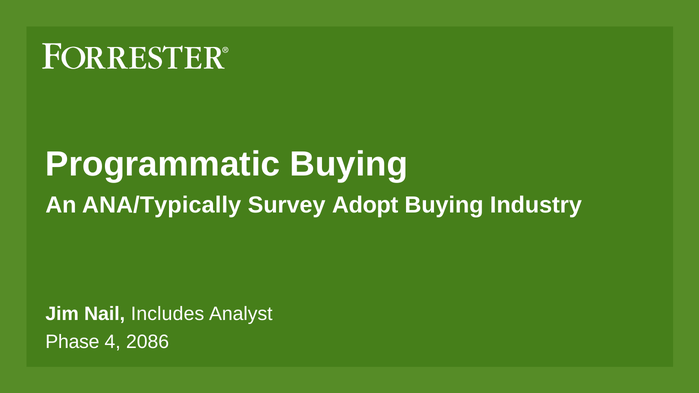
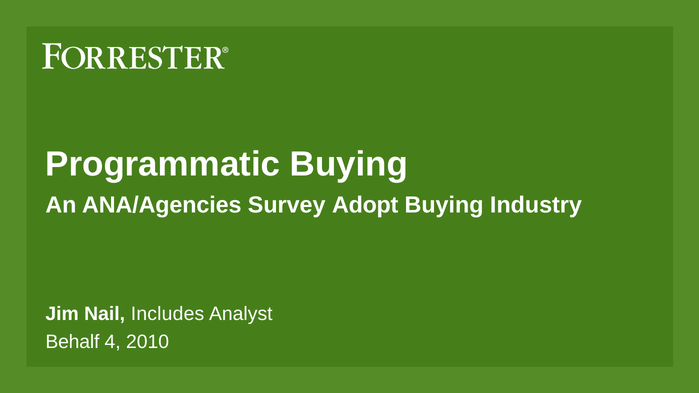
ANA/Typically: ANA/Typically -> ANA/Agencies
Phase: Phase -> Behalf
2086: 2086 -> 2010
